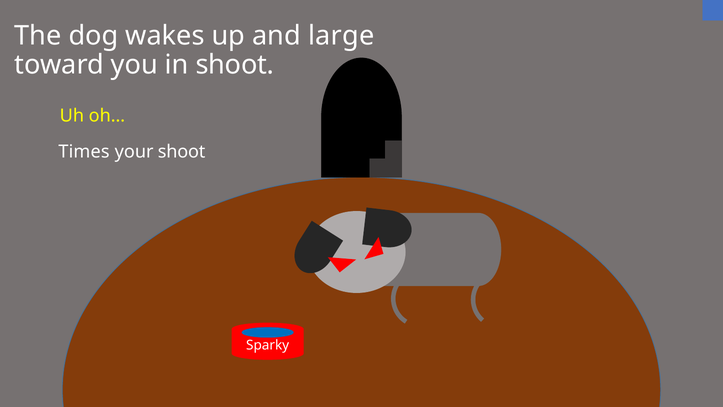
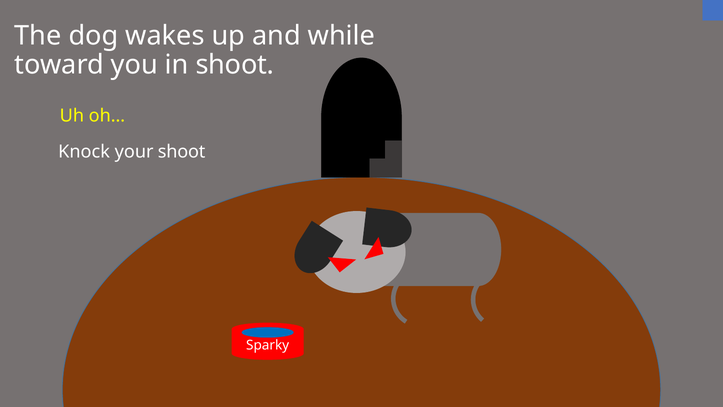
large: large -> while
Times: Times -> Knock
